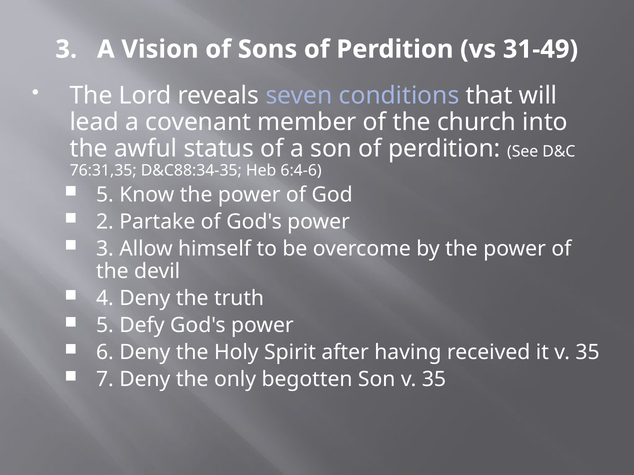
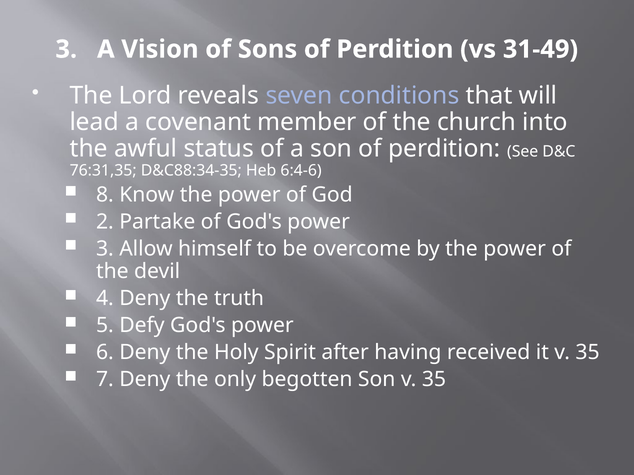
5 at (105, 195): 5 -> 8
